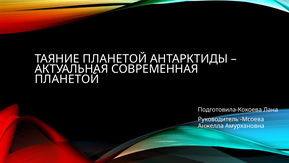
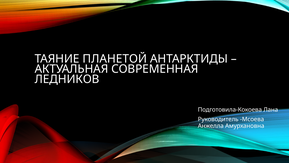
ПЛАНЕТОЙ at (67, 79): ПЛАНЕТОЙ -> ЛЕДНИКОВ
